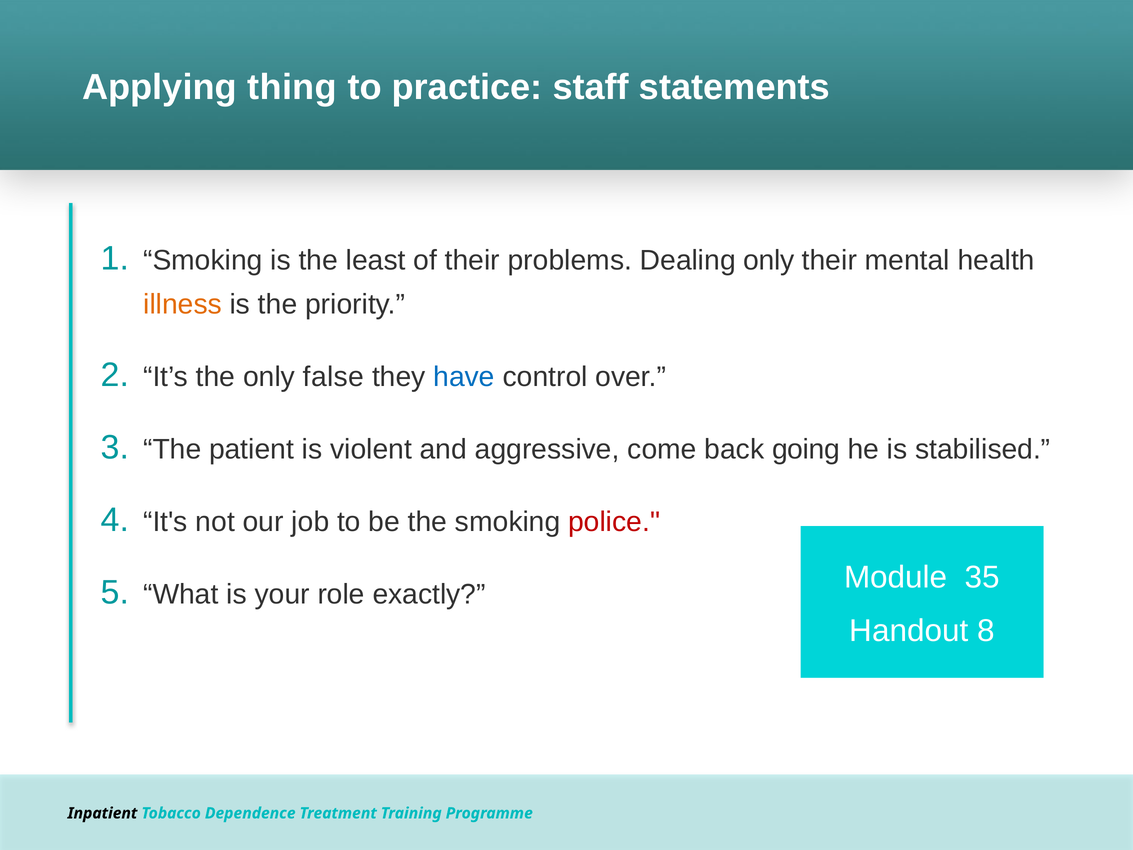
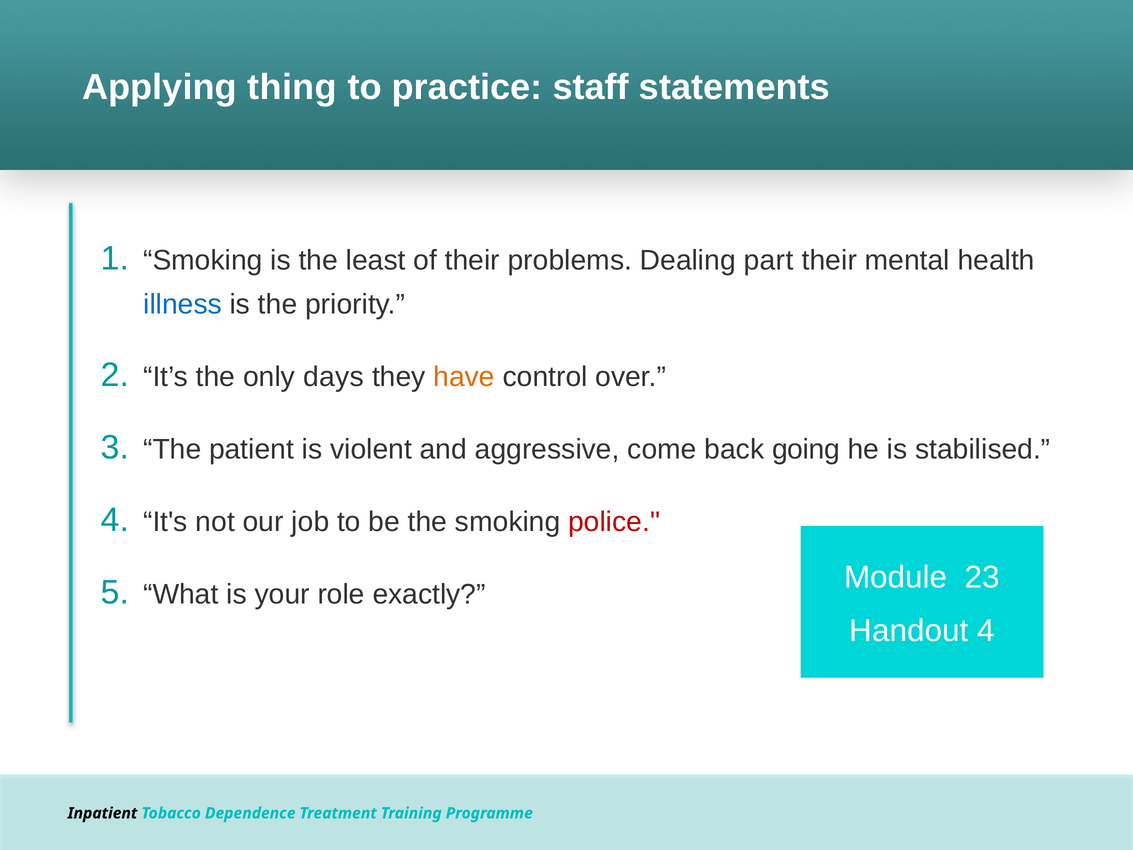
Dealing only: only -> part
illness colour: orange -> blue
false: false -> days
have colour: blue -> orange
35: 35 -> 23
Handout 8: 8 -> 4
